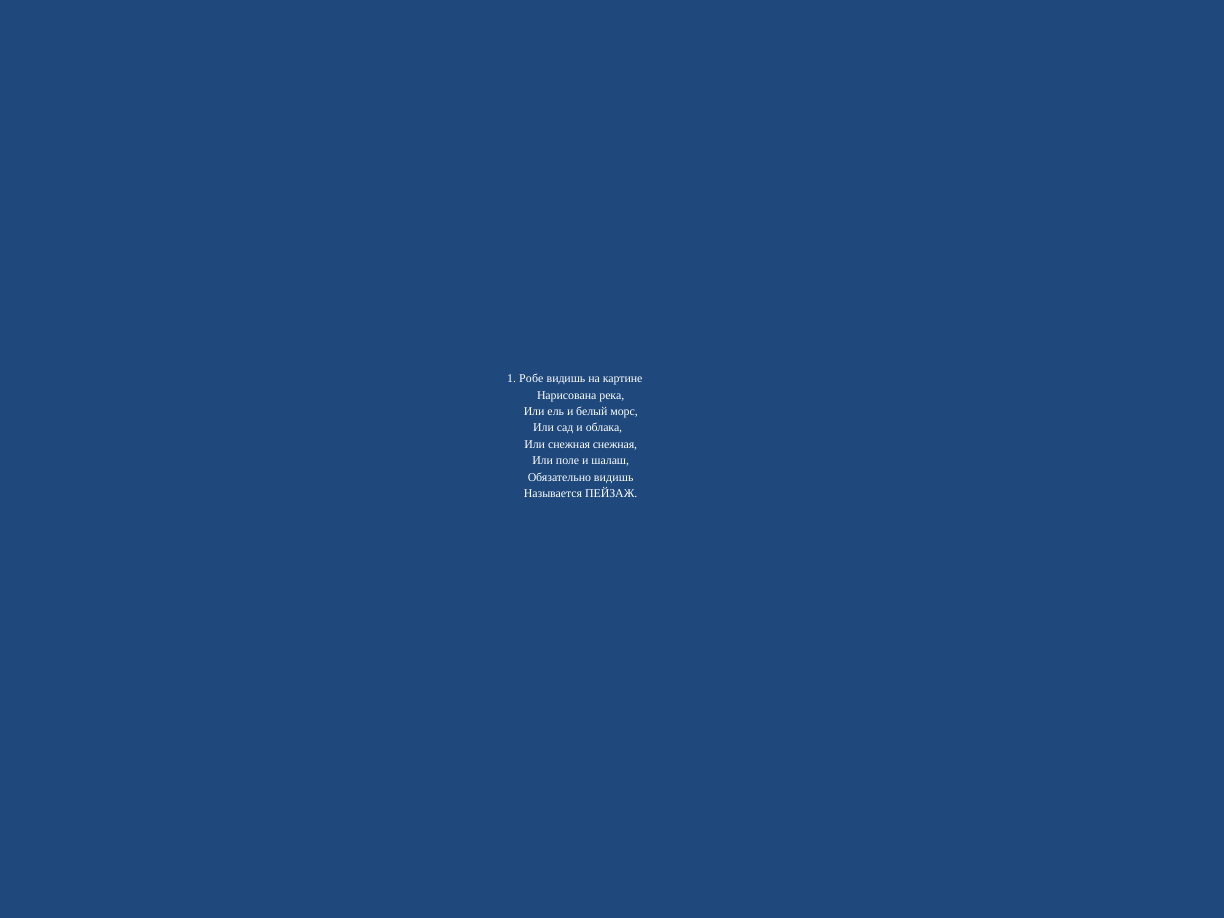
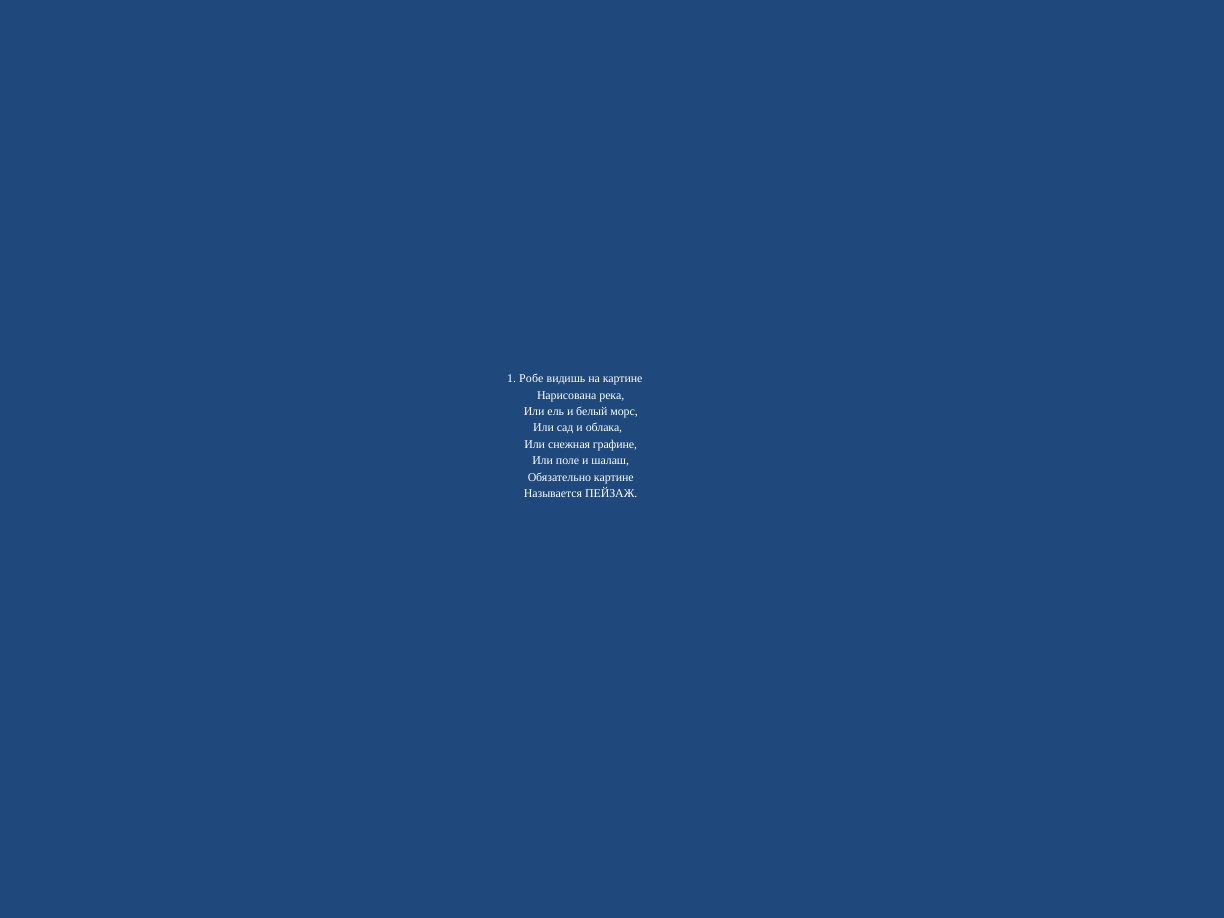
снежная снежная: снежная -> графине
Обязательно видишь: видишь -> картине
